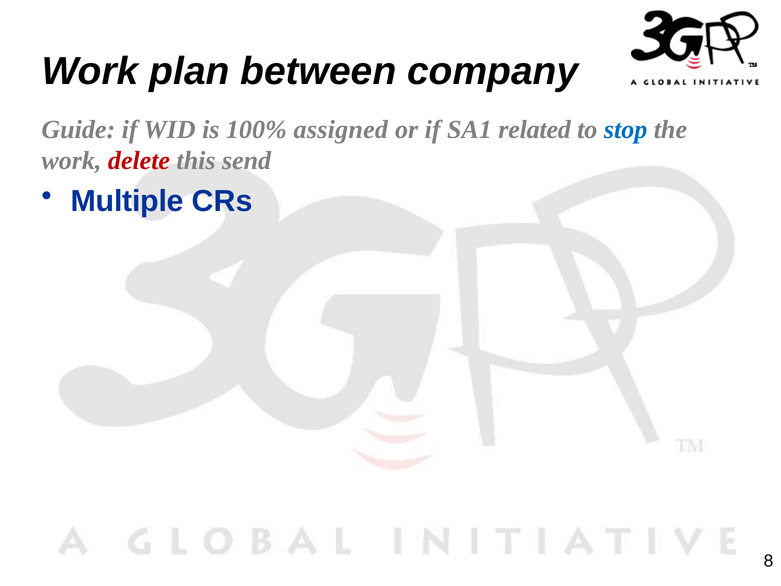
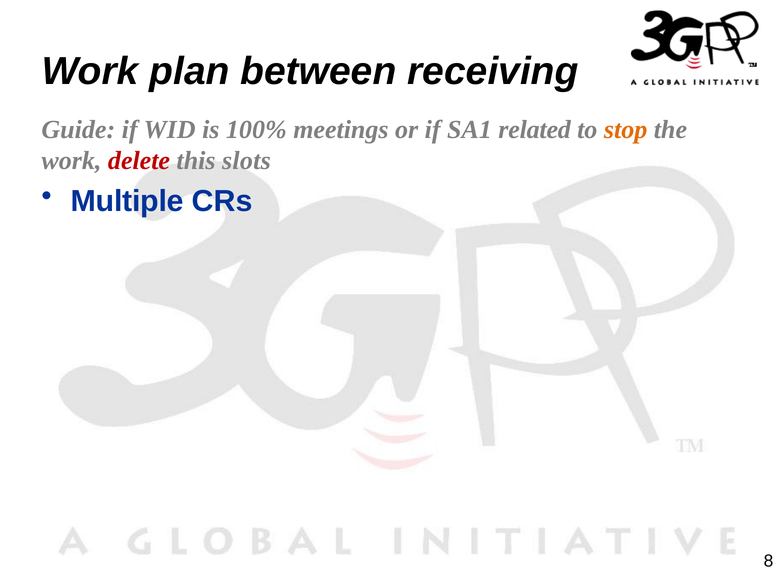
company: company -> receiving
assigned: assigned -> meetings
stop colour: blue -> orange
send: send -> slots
